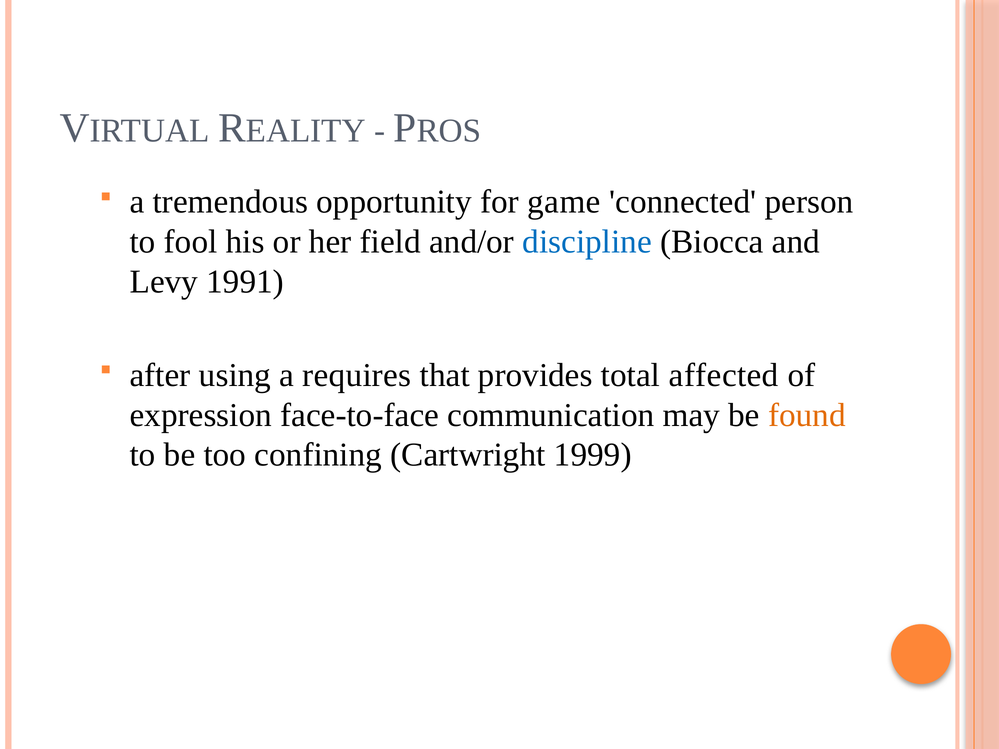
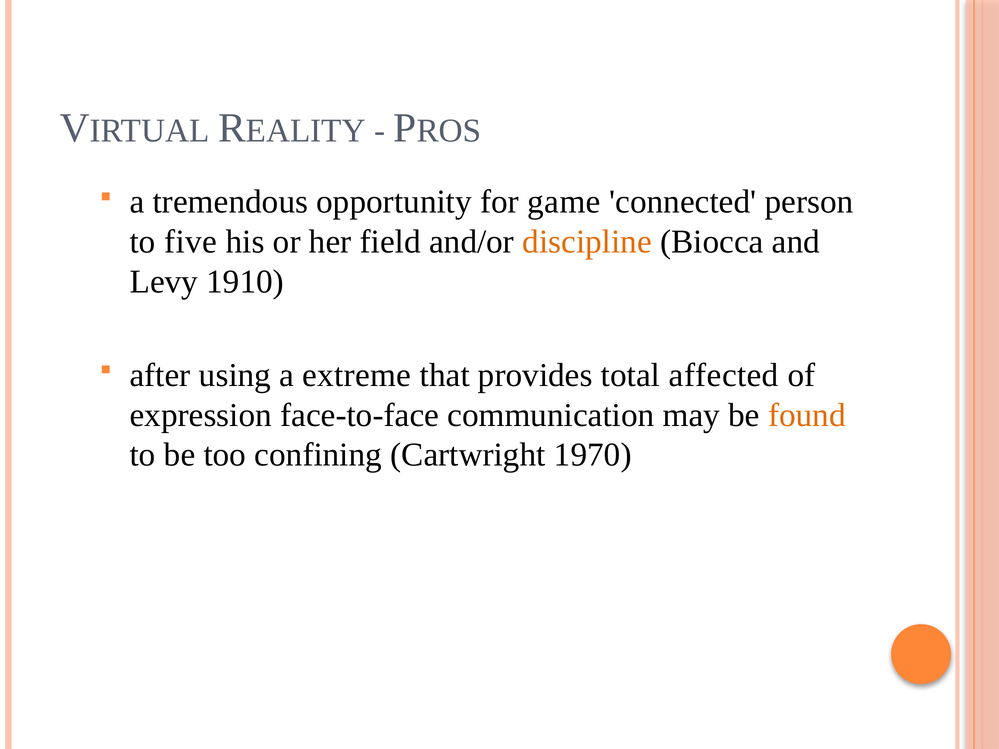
fool: fool -> five
discipline colour: blue -> orange
1991: 1991 -> 1910
requires: requires -> extreme
1999: 1999 -> 1970
